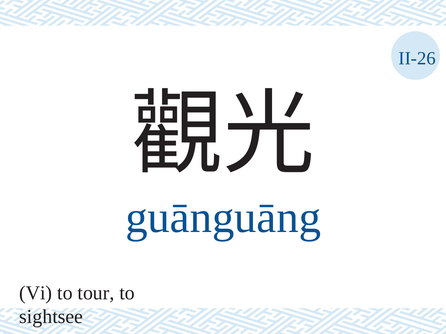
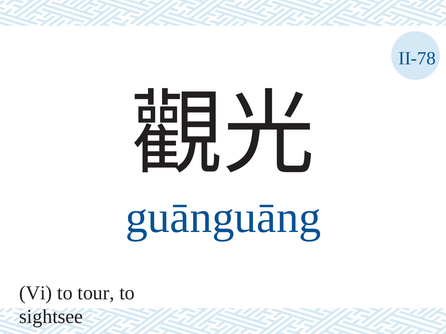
II-26: II-26 -> II-78
